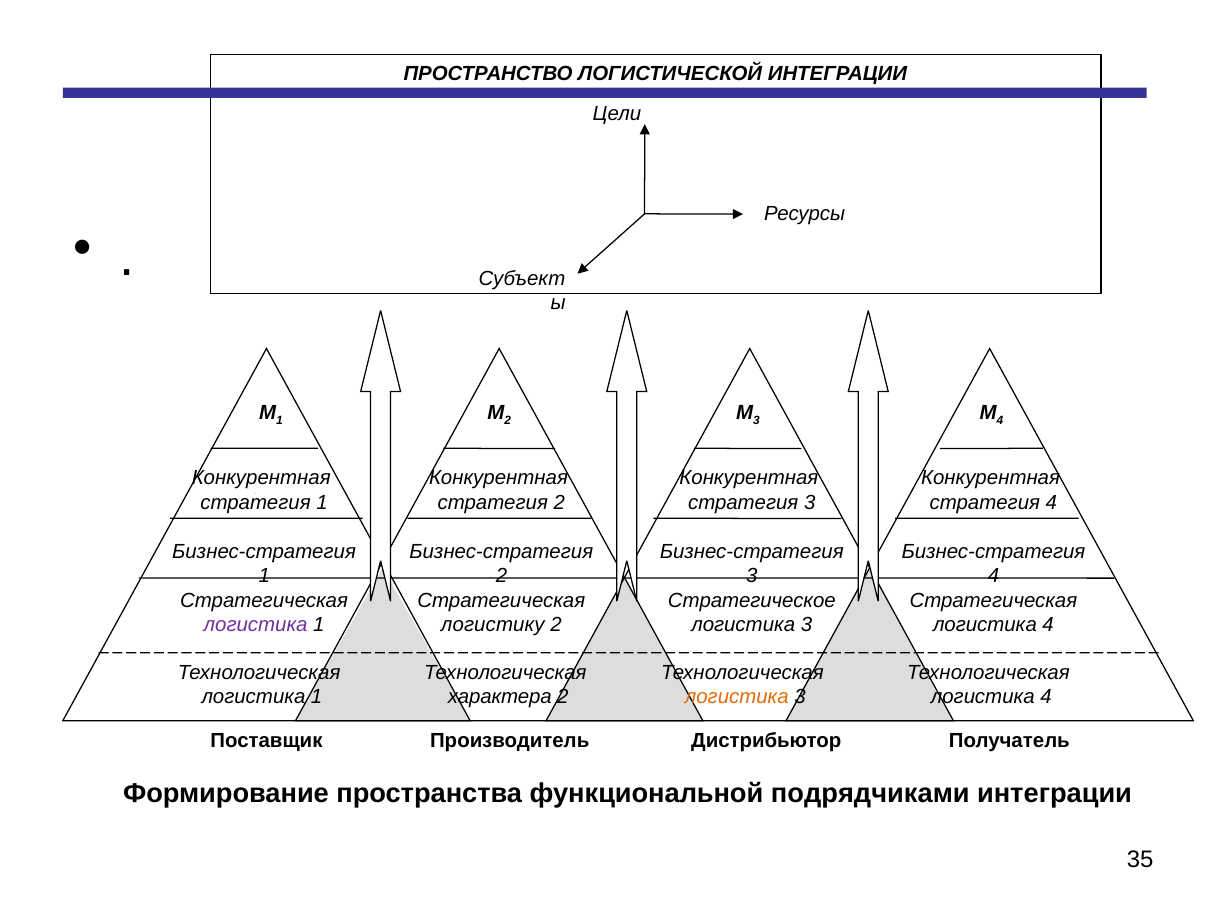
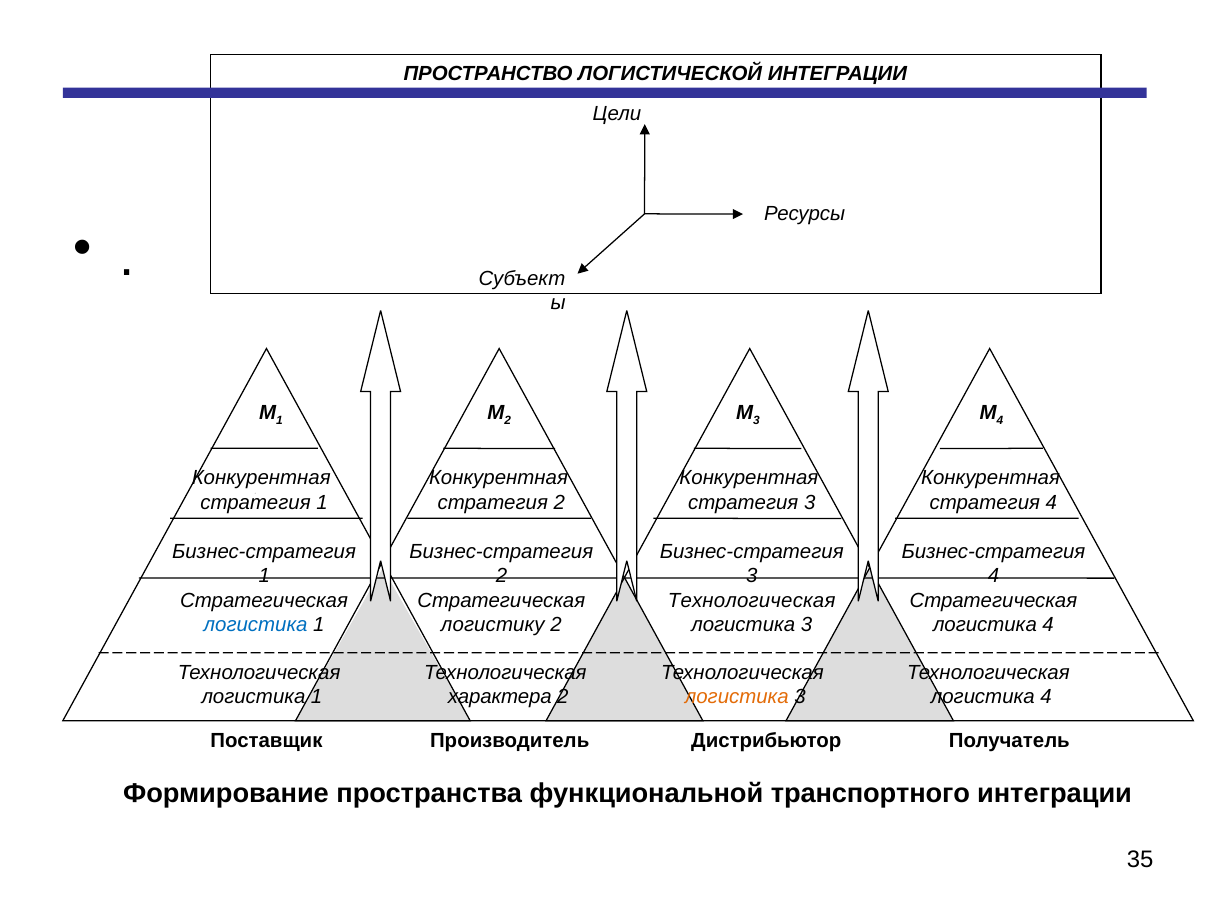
Стратегическое at (752, 601): Стратегическое -> Технологическая
логистика at (256, 625) colour: purple -> blue
подрядчиками: подрядчиками -> транспортного
